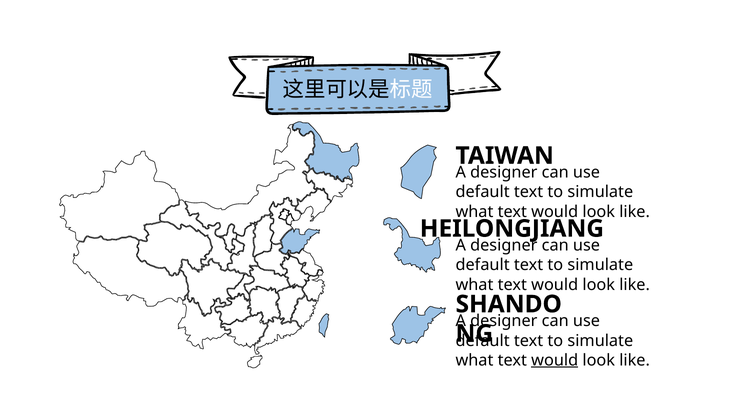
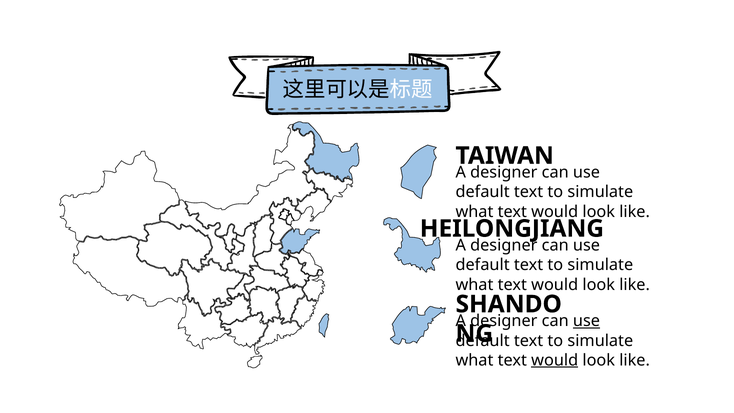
use at (587, 321) underline: none -> present
